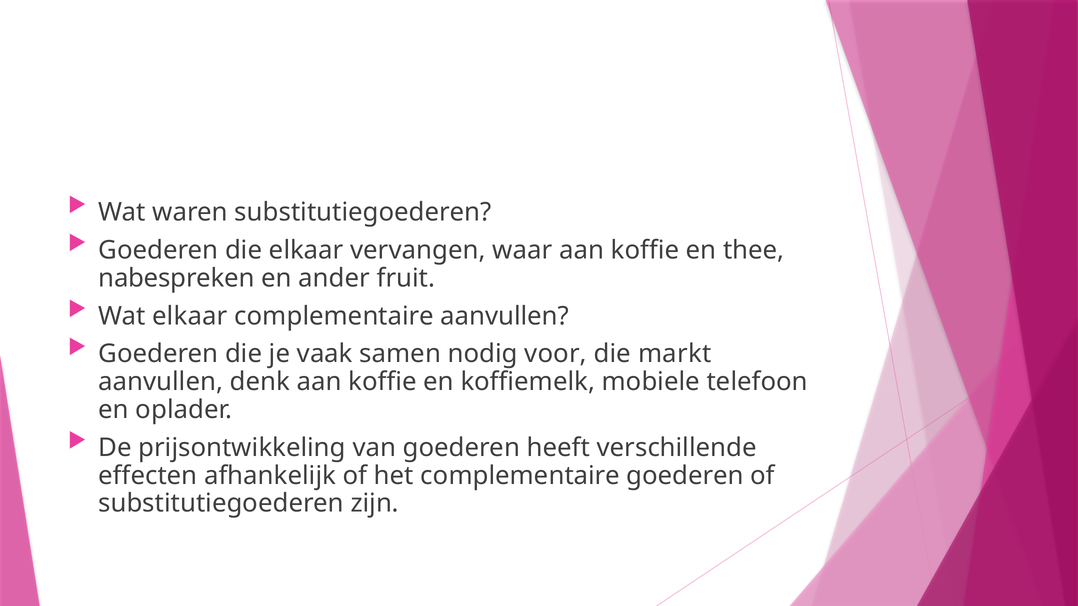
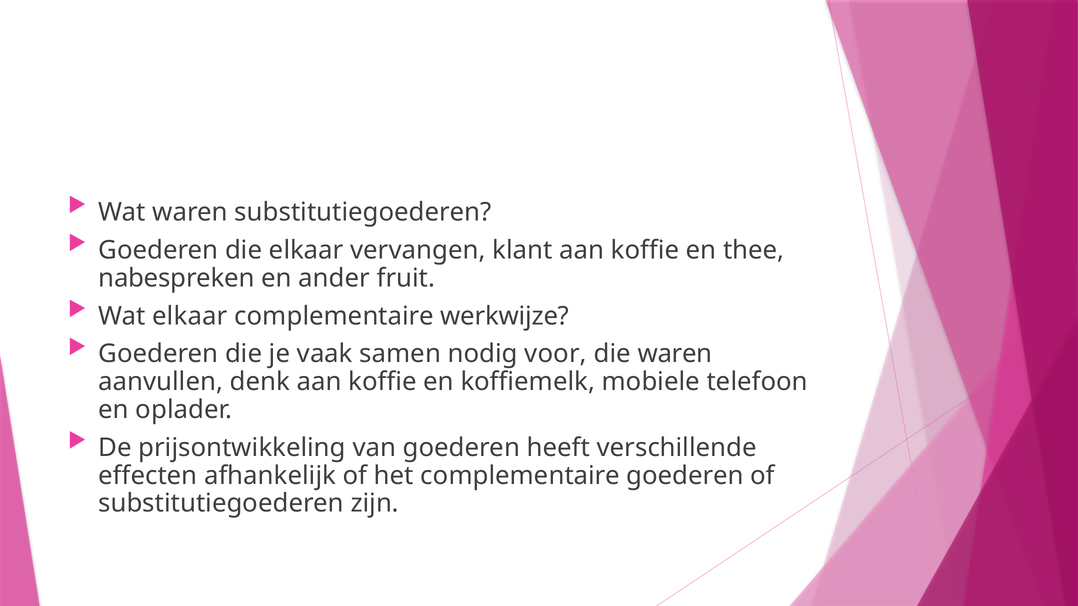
waar: waar -> klant
complementaire aanvullen: aanvullen -> werkwijze
die markt: markt -> waren
